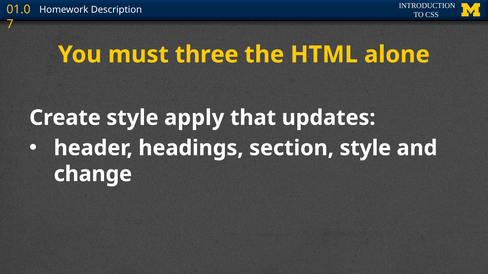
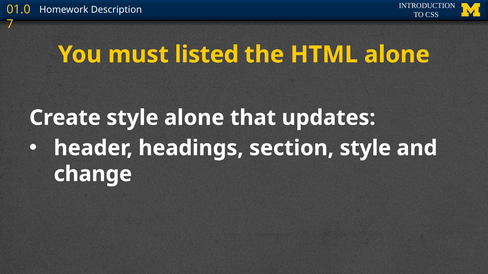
three: three -> listed
style apply: apply -> alone
